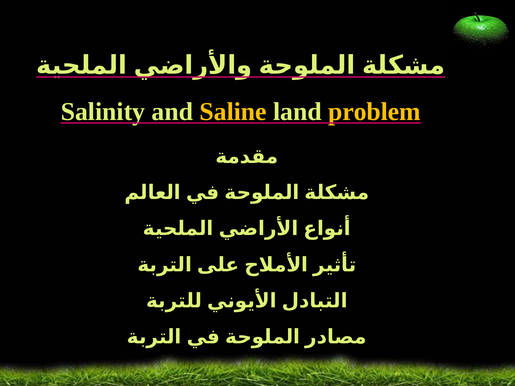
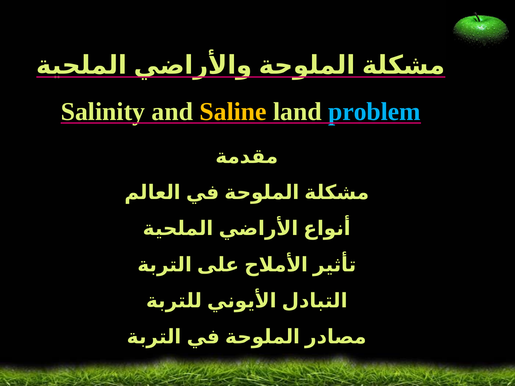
problem colour: yellow -> light blue
